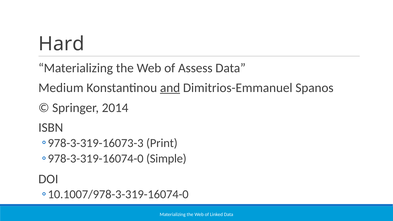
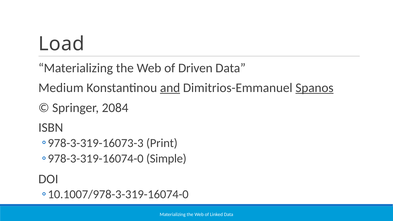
Hard: Hard -> Load
Assess: Assess -> Driven
Spanos underline: none -> present
2014: 2014 -> 2084
